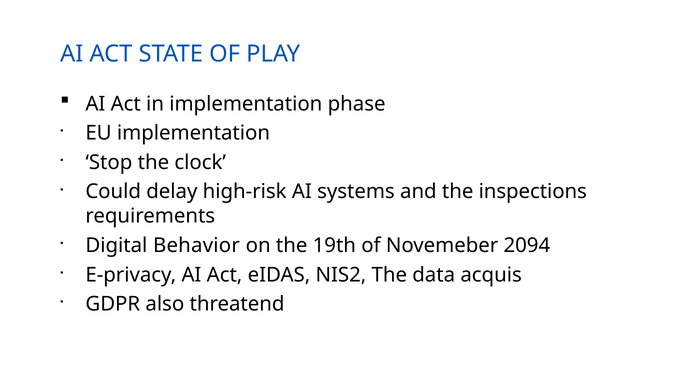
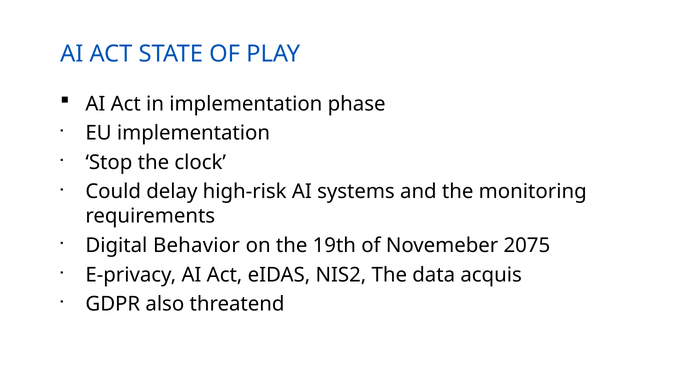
inspections: inspections -> monitoring
2094: 2094 -> 2075
